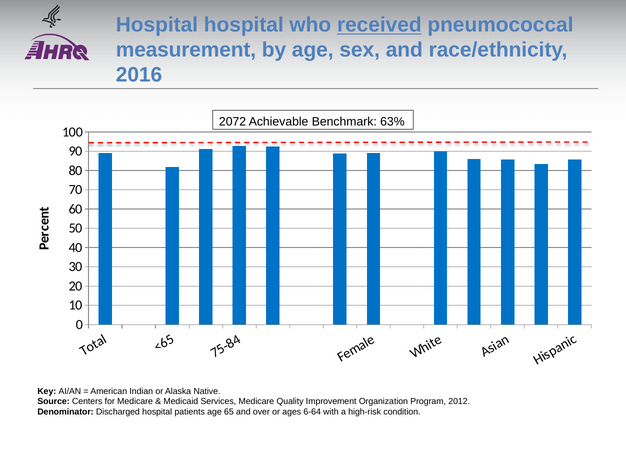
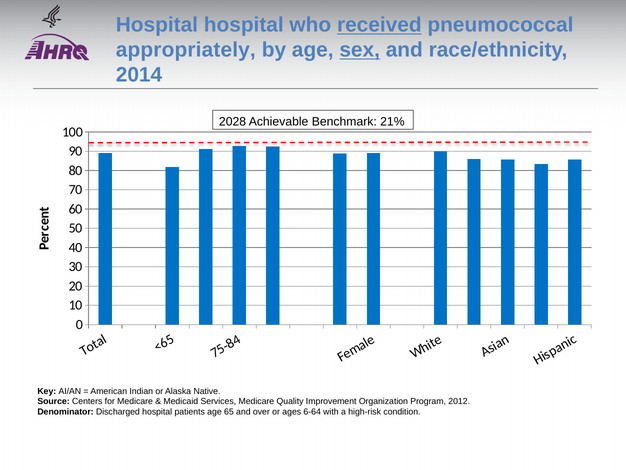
measurement: measurement -> appropriately
sex underline: none -> present
2016: 2016 -> 2014
2072: 2072 -> 2028
63%: 63% -> 21%
